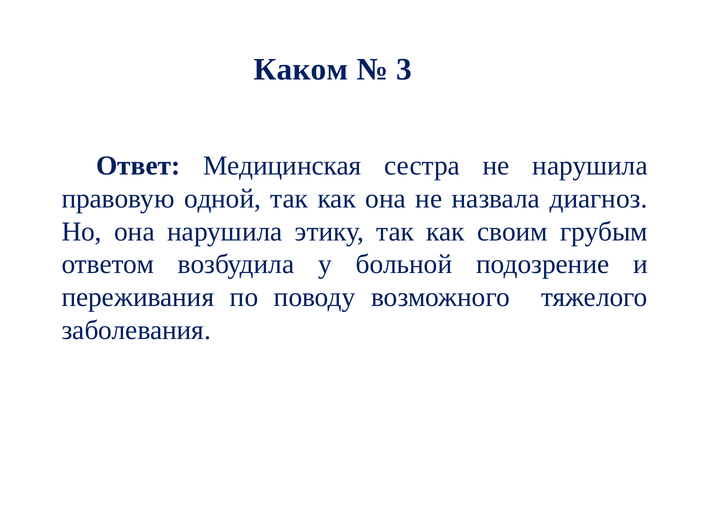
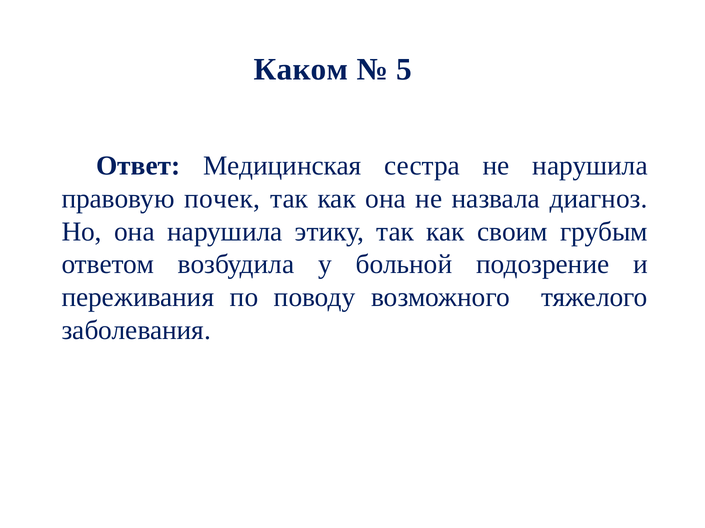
3: 3 -> 5
одной: одной -> почек
